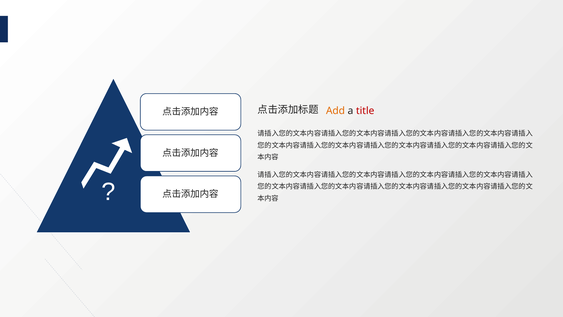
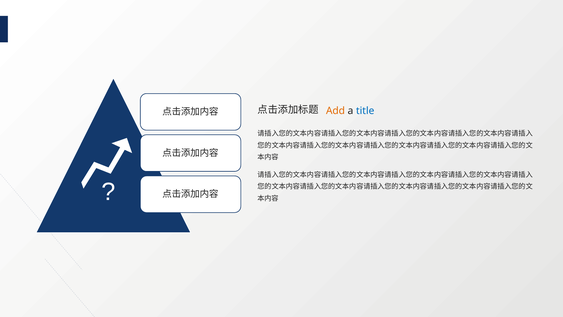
title colour: red -> blue
